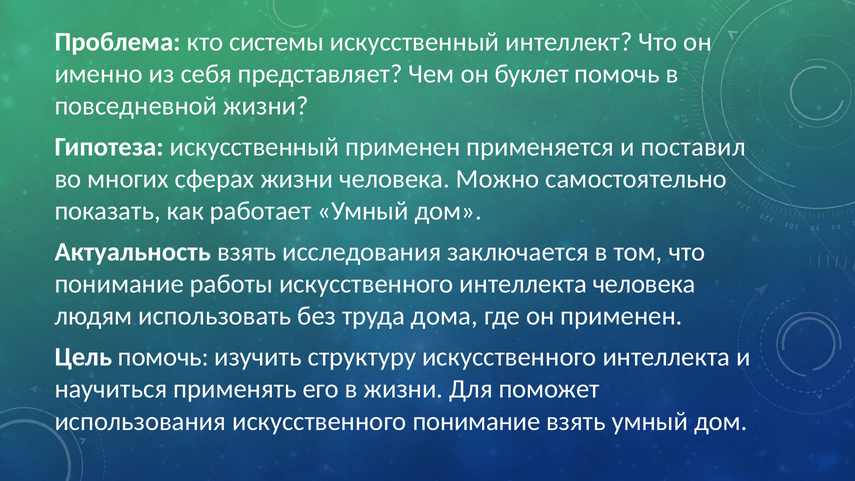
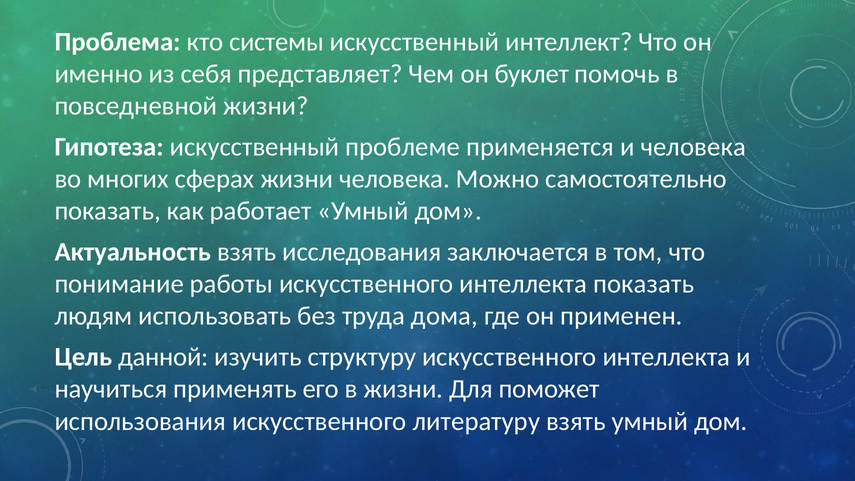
искусственный применен: применен -> проблеме
и поставил: поставил -> человека
интеллекта человека: человека -> показать
Цель помочь: помочь -> данной
искусственного понимание: понимание -> литературу
